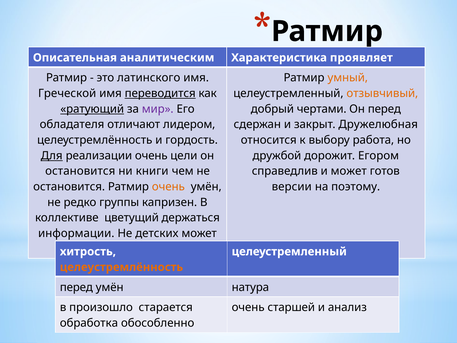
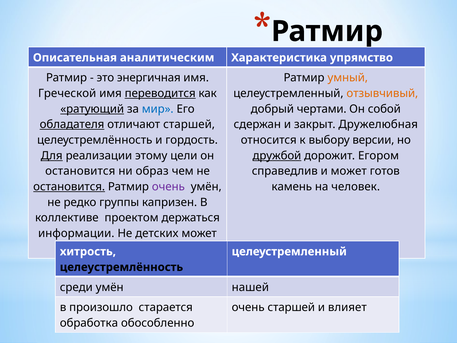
проявляет: проявляет -> упрямство
латинского: латинского -> энергичная
мир colour: purple -> blue
Он перед: перед -> собой
обладателя underline: none -> present
отличают лидером: лидером -> старшей
работа: работа -> версии
реализации очень: очень -> этому
дружбой underline: none -> present
книги: книги -> образ
остановится at (69, 187) underline: none -> present
очень at (168, 187) colour: orange -> purple
версии: версии -> камень
поэтому: поэтому -> человек
цветущий: цветущий -> проектом
целеустремлённость at (121, 267) colour: orange -> black
перед at (76, 287): перед -> среди
натура: натура -> нашей
анализ: анализ -> влияет
